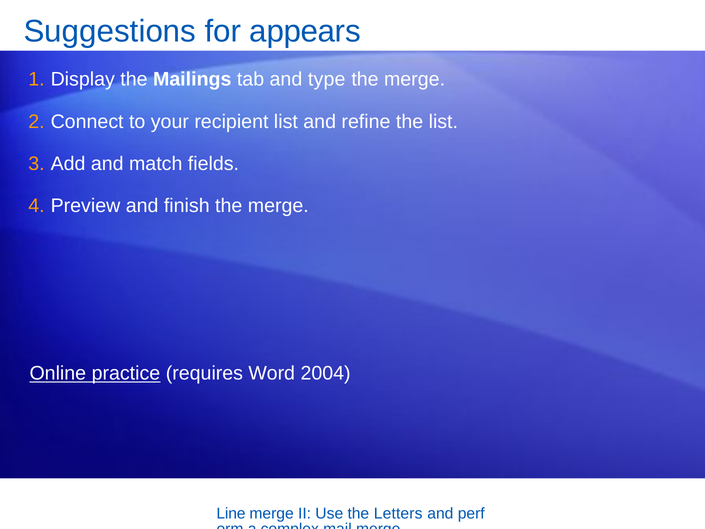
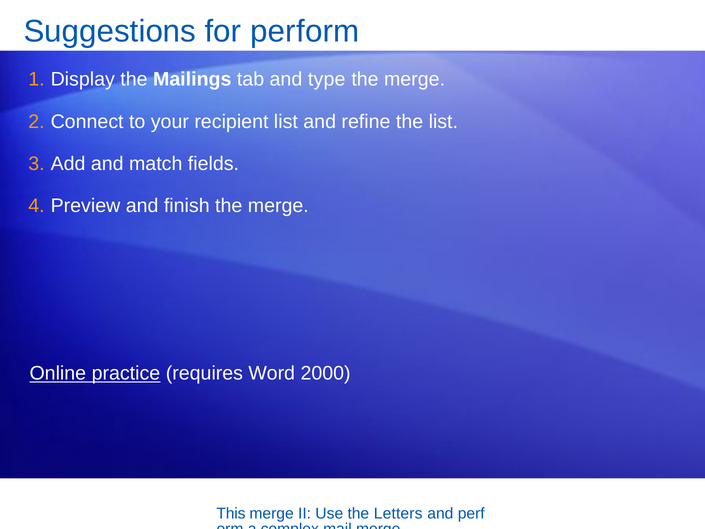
appears: appears -> perform
2004: 2004 -> 2000
Line: Line -> This
